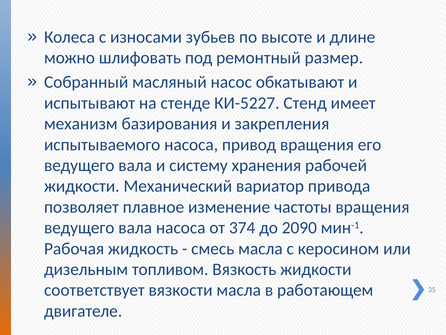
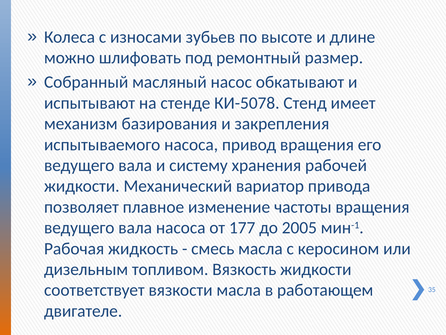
КИ-5227: КИ-5227 -> КИ-5078
374: 374 -> 177
2090: 2090 -> 2005
